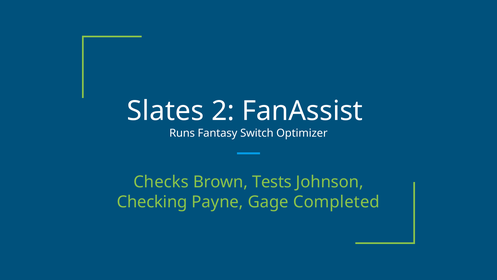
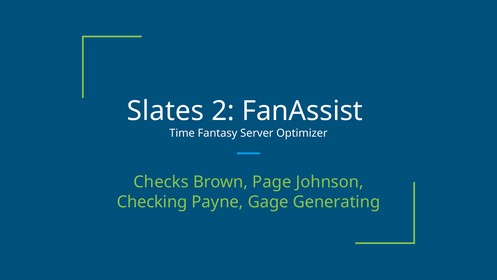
Runs: Runs -> Time
Switch: Switch -> Server
Tests: Tests -> Page
Completed: Completed -> Generating
